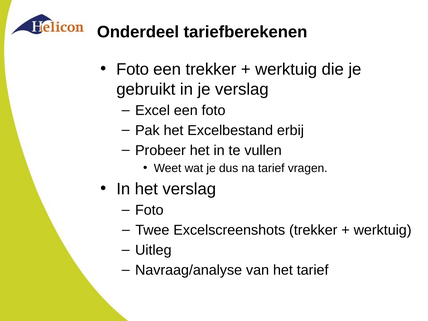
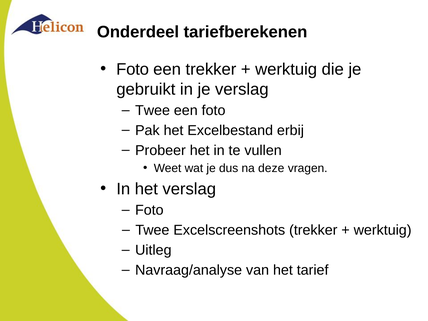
Excel at (153, 110): Excel -> Twee
na tarief: tarief -> deze
